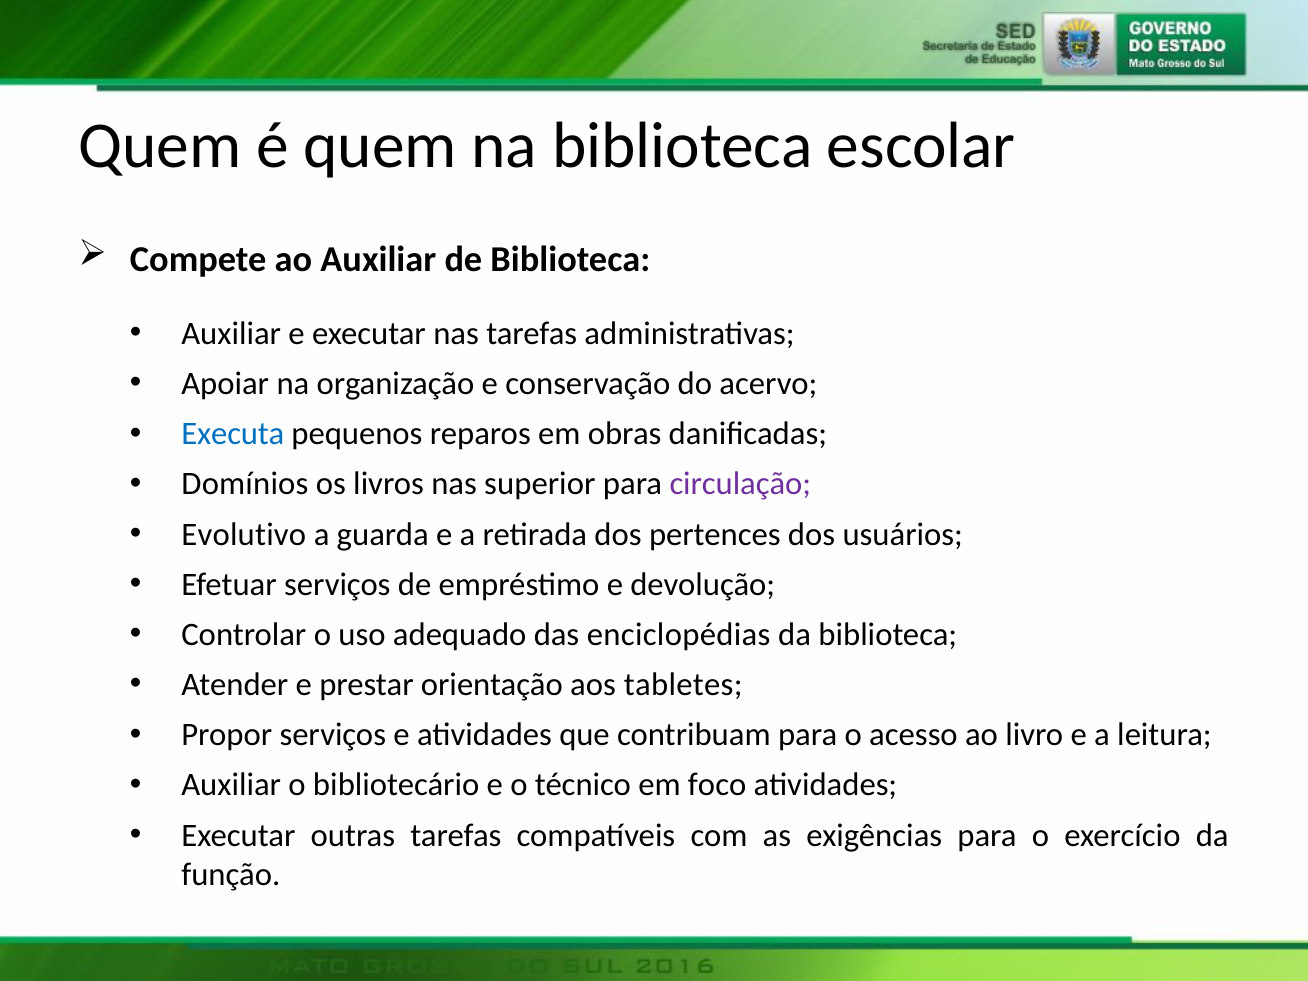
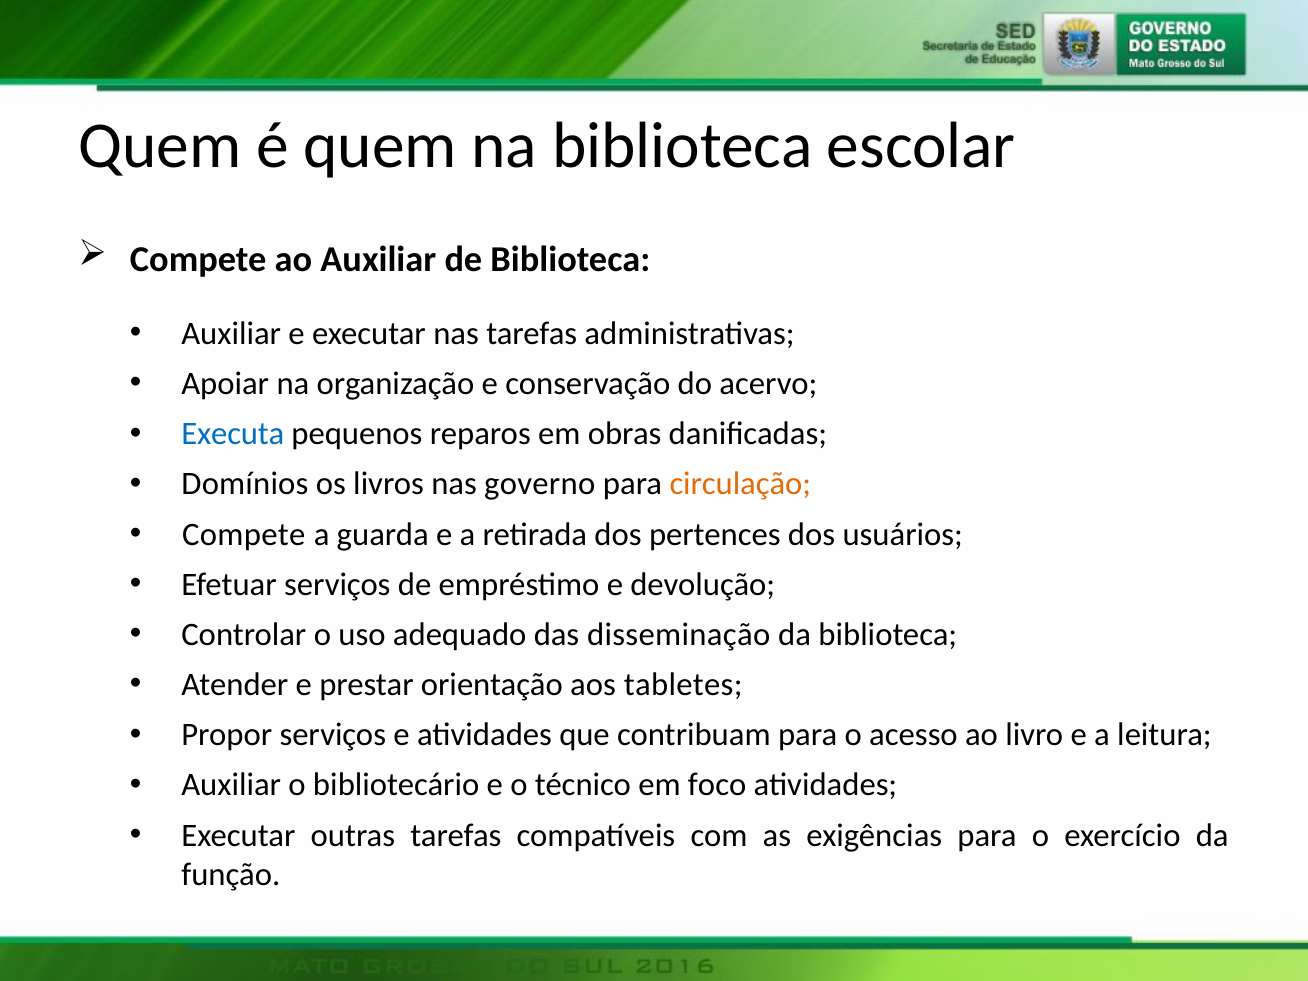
superior: superior -> governo
circulação colour: purple -> orange
Evolutivo at (244, 534): Evolutivo -> Compete
enciclopédias: enciclopédias -> disseminação
